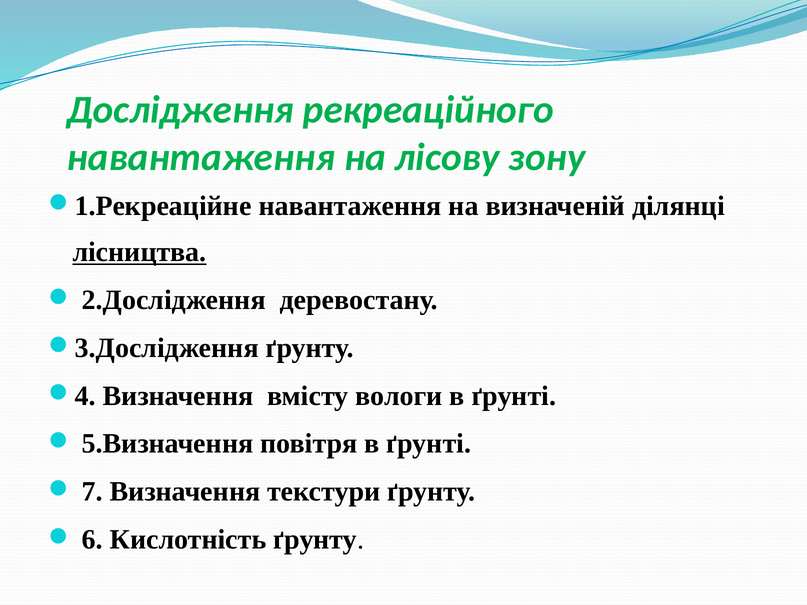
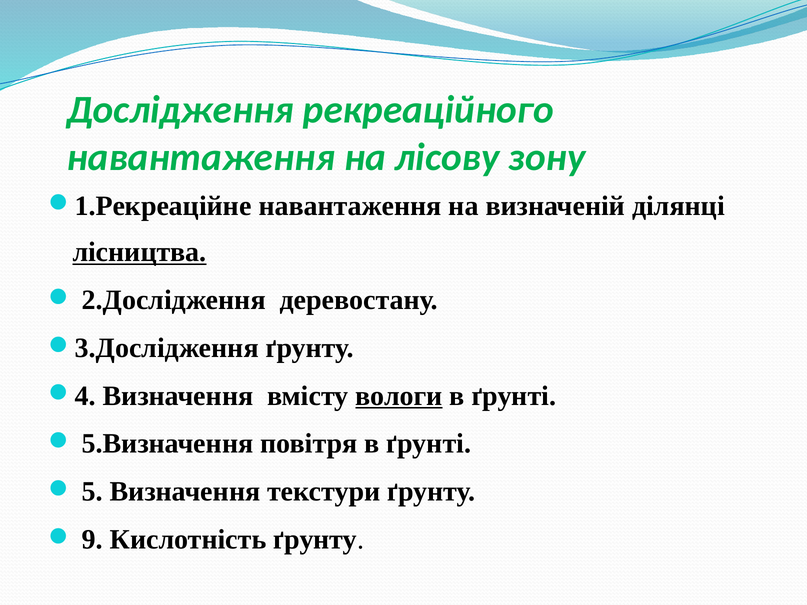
вологи underline: none -> present
7: 7 -> 5
6: 6 -> 9
